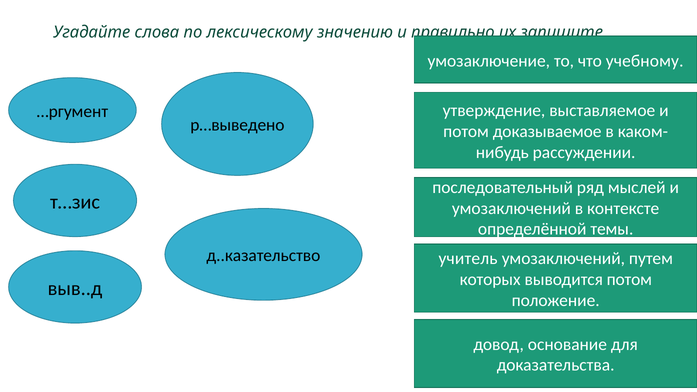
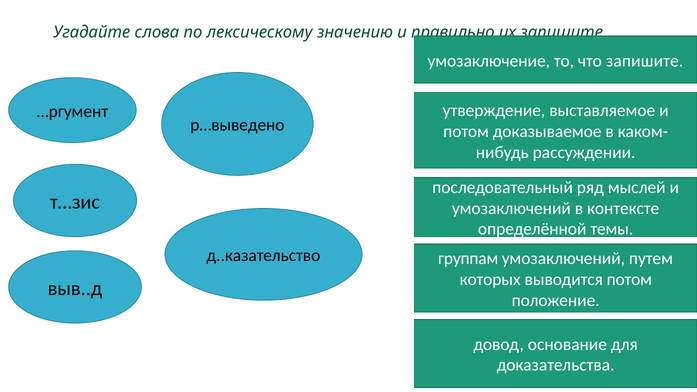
что учебному: учебному -> запишите
учитель: учитель -> группам
